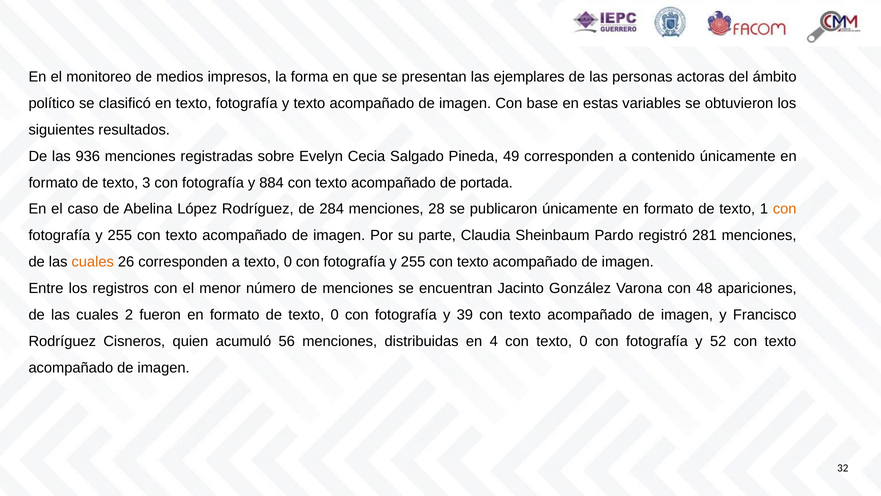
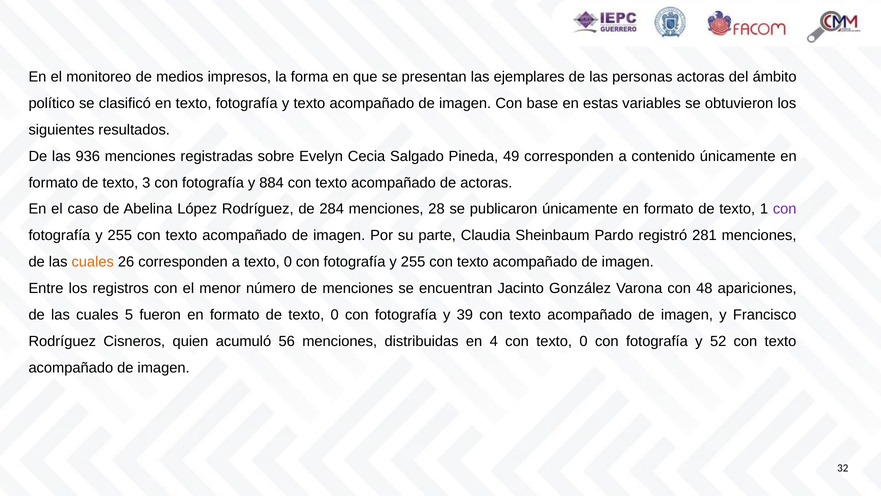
de portada: portada -> actoras
con at (785, 209) colour: orange -> purple
2: 2 -> 5
